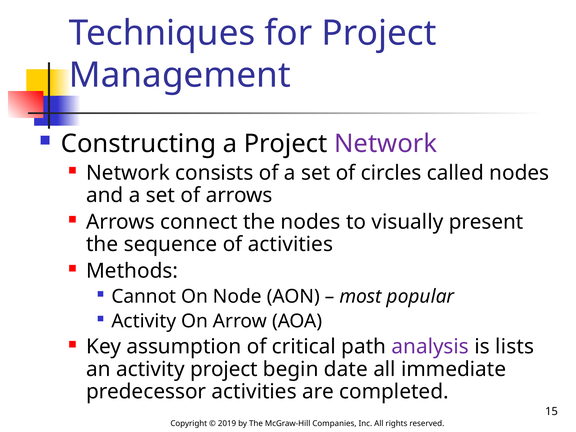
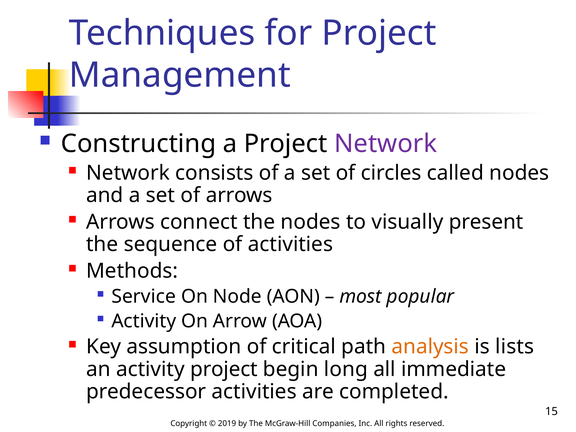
Cannot: Cannot -> Service
analysis colour: purple -> orange
date: date -> long
